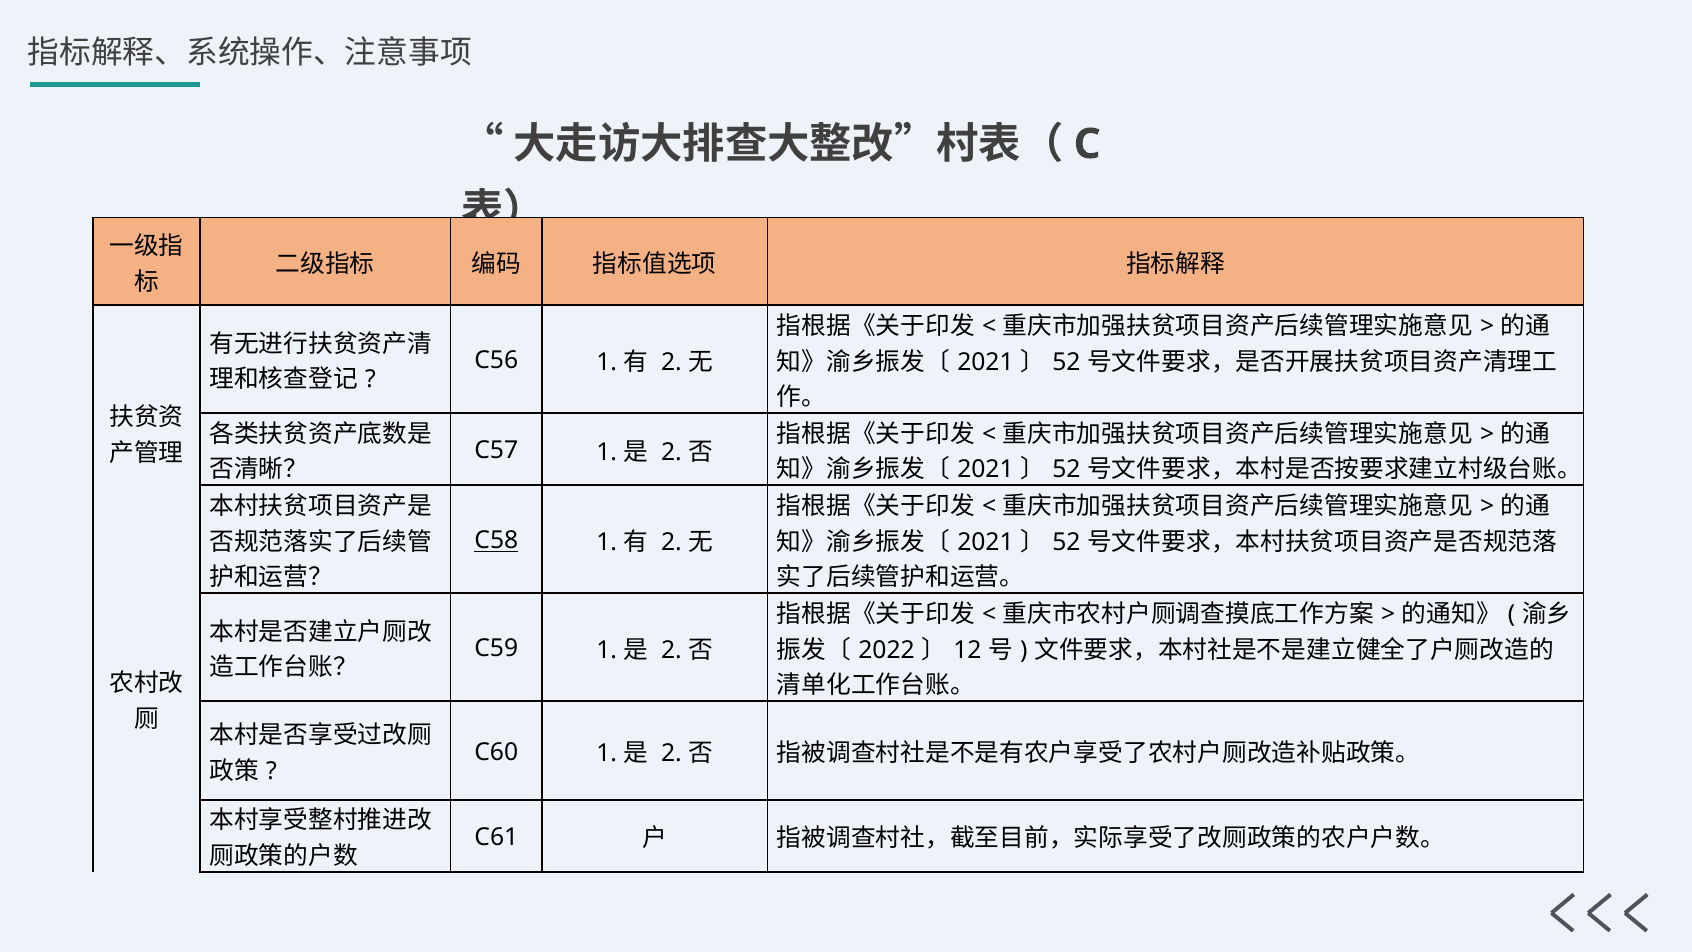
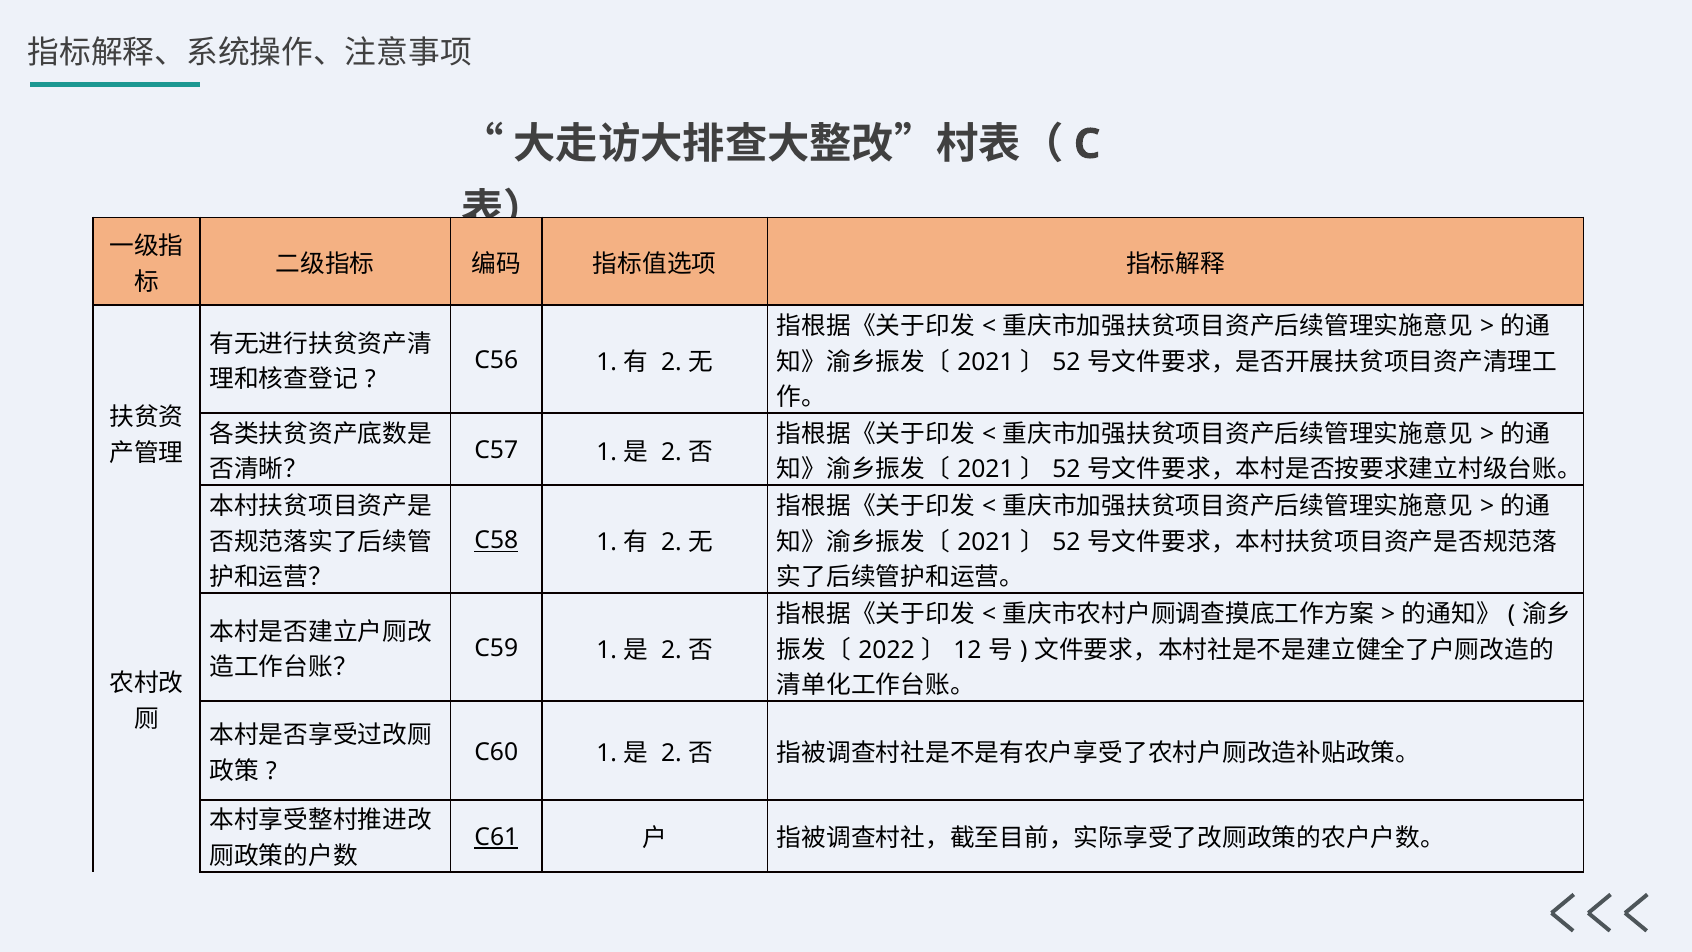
C61 underline: none -> present
